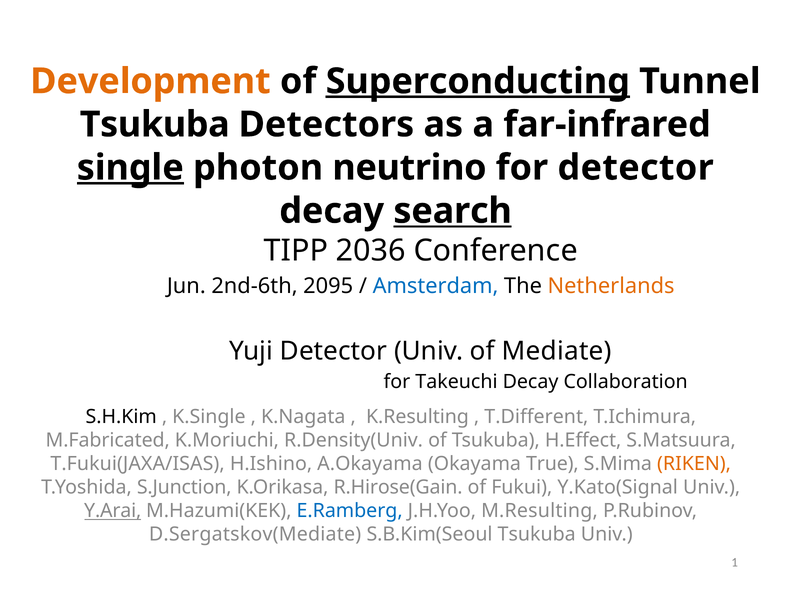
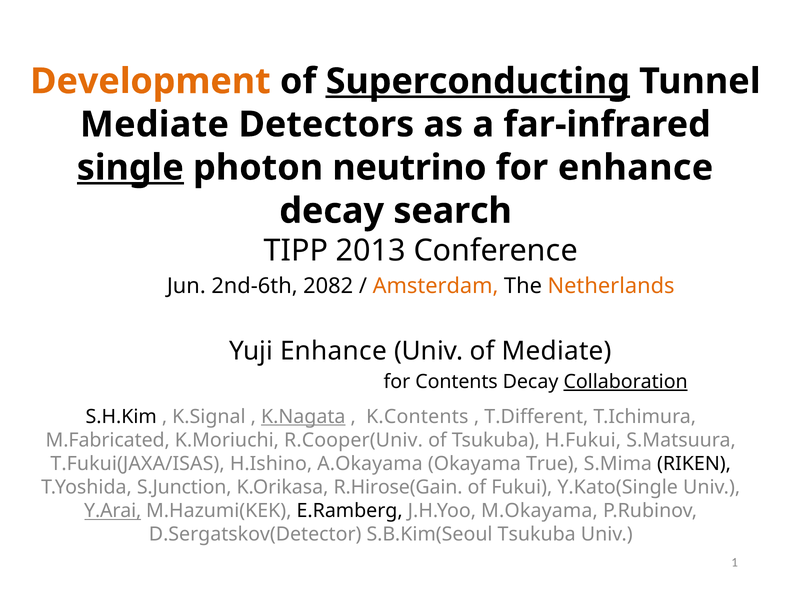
Tsukuba at (155, 124): Tsukuba -> Mediate
for detector: detector -> enhance
search underline: present -> none
2036: 2036 -> 2013
2095: 2095 -> 2082
Amsterdam colour: blue -> orange
Yuji Detector: Detector -> Enhance
Takeuchi: Takeuchi -> Contents
Collaboration underline: none -> present
K.Single: K.Single -> K.Signal
K.Nagata underline: none -> present
K.Resulting: K.Resulting -> K.Contents
R.Density(Univ: R.Density(Univ -> R.Cooper(Univ
H.Effect: H.Effect -> H.Fukui
RIKEN colour: orange -> black
Y.Kato(Signal: Y.Kato(Signal -> Y.Kato(Single
E.Ramberg colour: blue -> black
M.Resulting: M.Resulting -> M.Okayama
D.Sergatskov(Mediate: D.Sergatskov(Mediate -> D.Sergatskov(Detector
